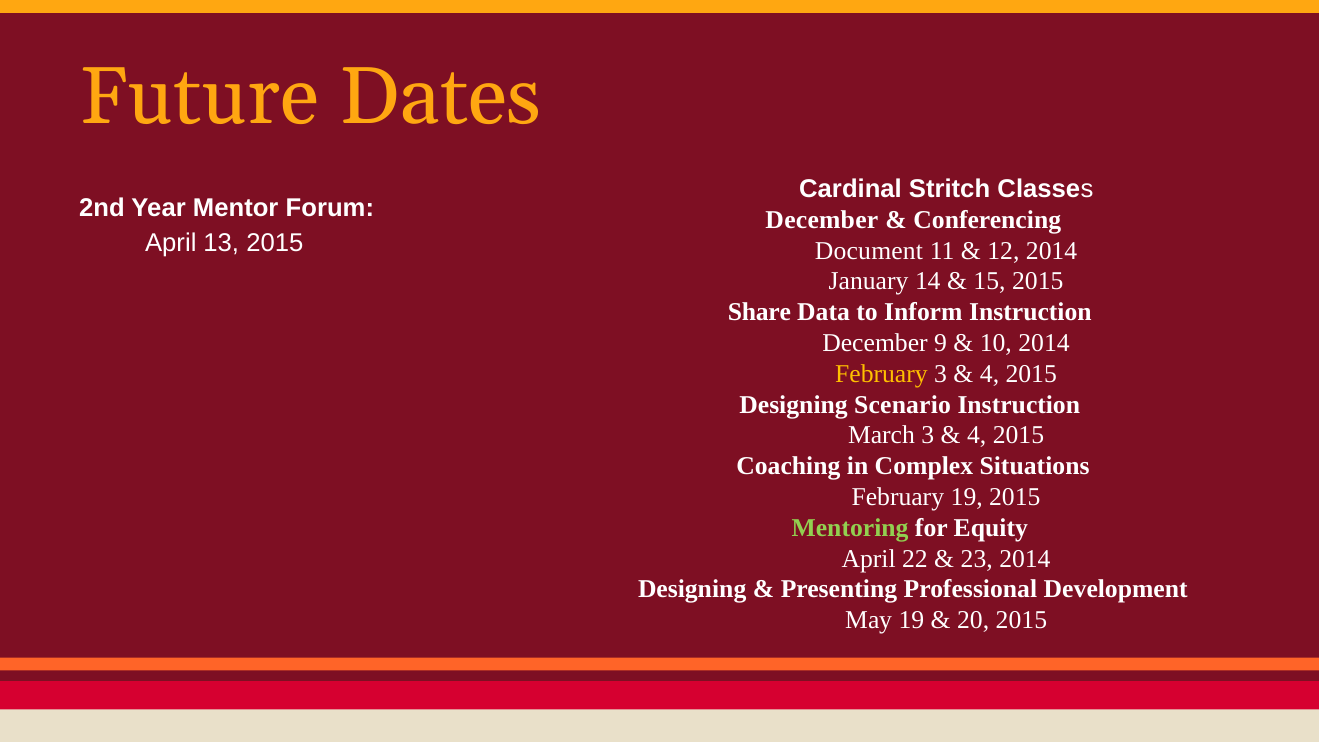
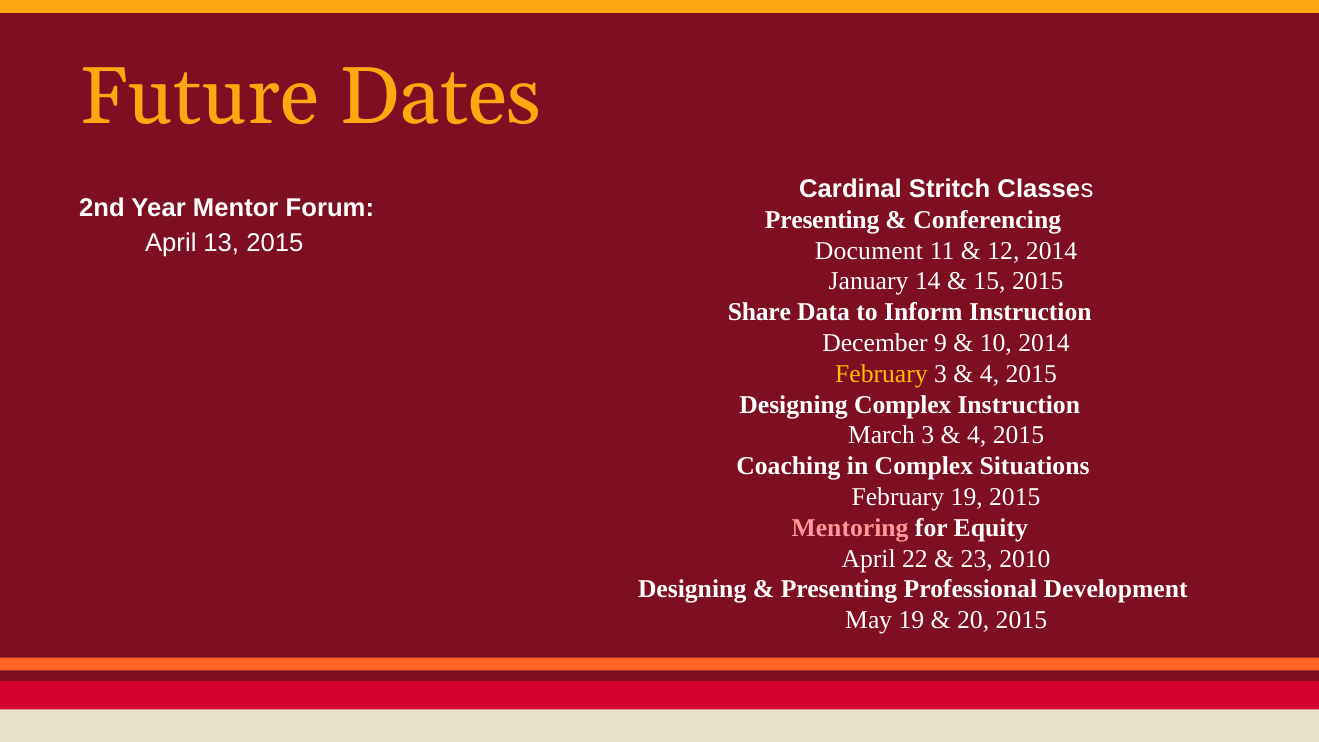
December at (822, 220): December -> Presenting
Designing Scenario: Scenario -> Complex
Mentoring colour: light green -> pink
23 2014: 2014 -> 2010
